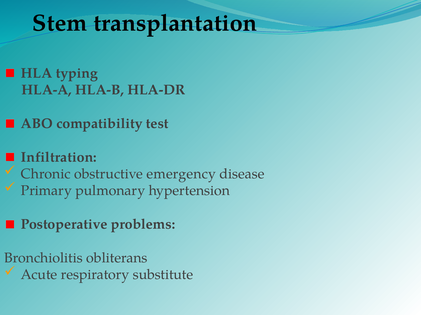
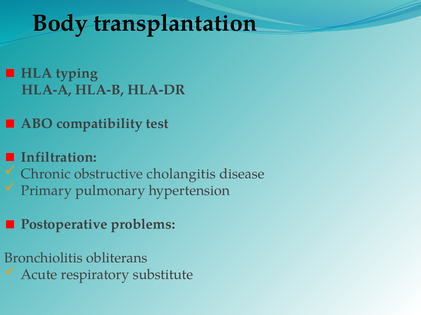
Stem: Stem -> Body
emergency: emergency -> cholangitis
